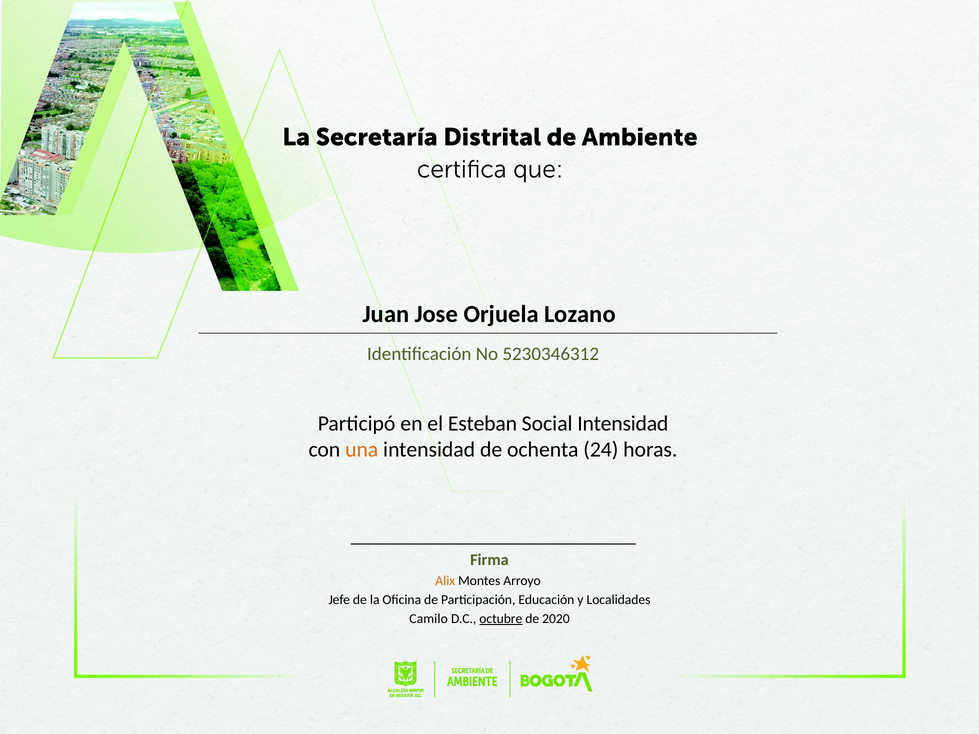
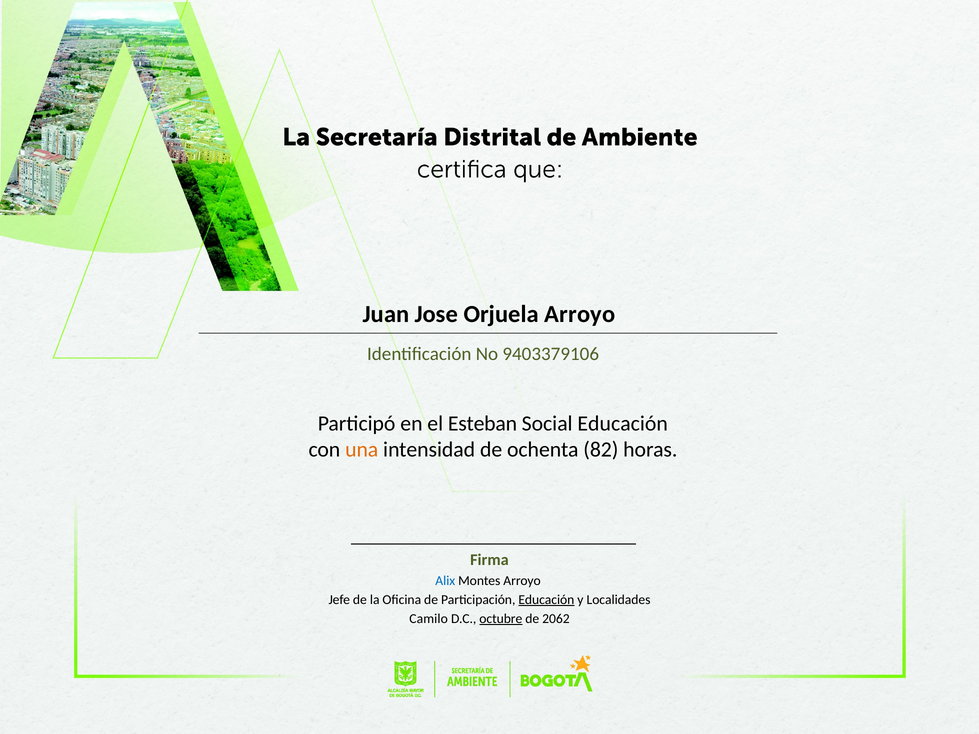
Orjuela Lozano: Lozano -> Arroyo
5230346312: 5230346312 -> 9403379106
Social Intensidad: Intensidad -> Educación
24: 24 -> 82
Alix colour: orange -> blue
Educación at (546, 600) underline: none -> present
2020: 2020 -> 2062
